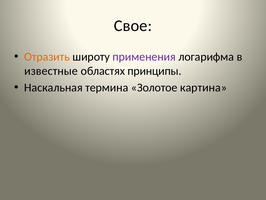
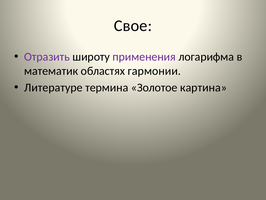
Отразить colour: orange -> purple
известные: известные -> математик
принципы: принципы -> гармонии
Наскальная: Наскальная -> Литературе
